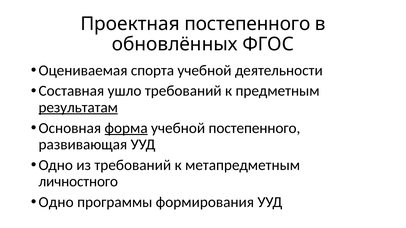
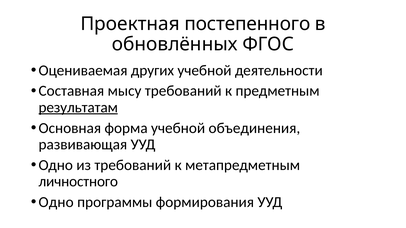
спорта: спорта -> других
ушло: ушло -> мысу
форма underline: present -> none
учебной постепенного: постепенного -> объединения
